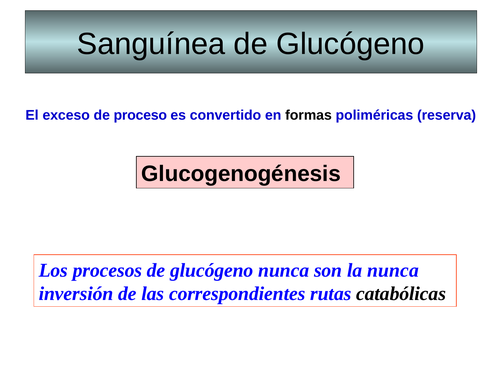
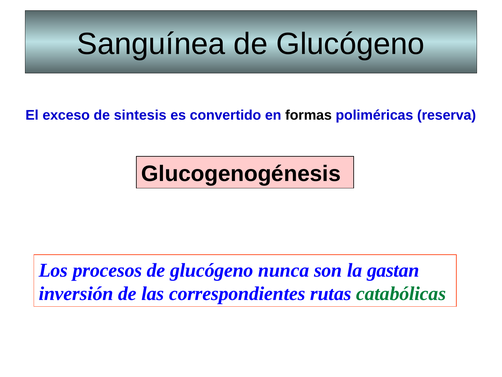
proceso: proceso -> sintesis
la nunca: nunca -> gastan
catabólicas colour: black -> green
